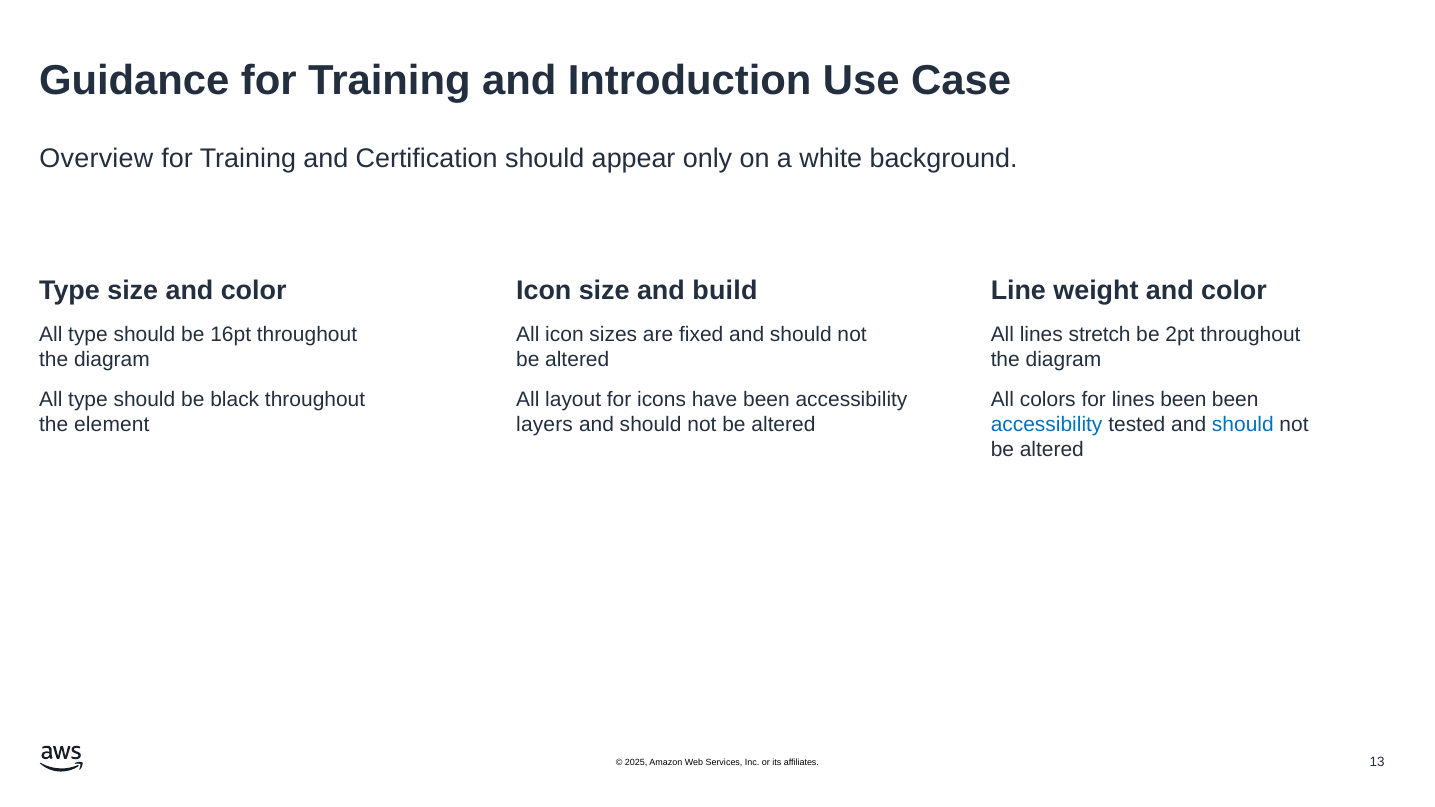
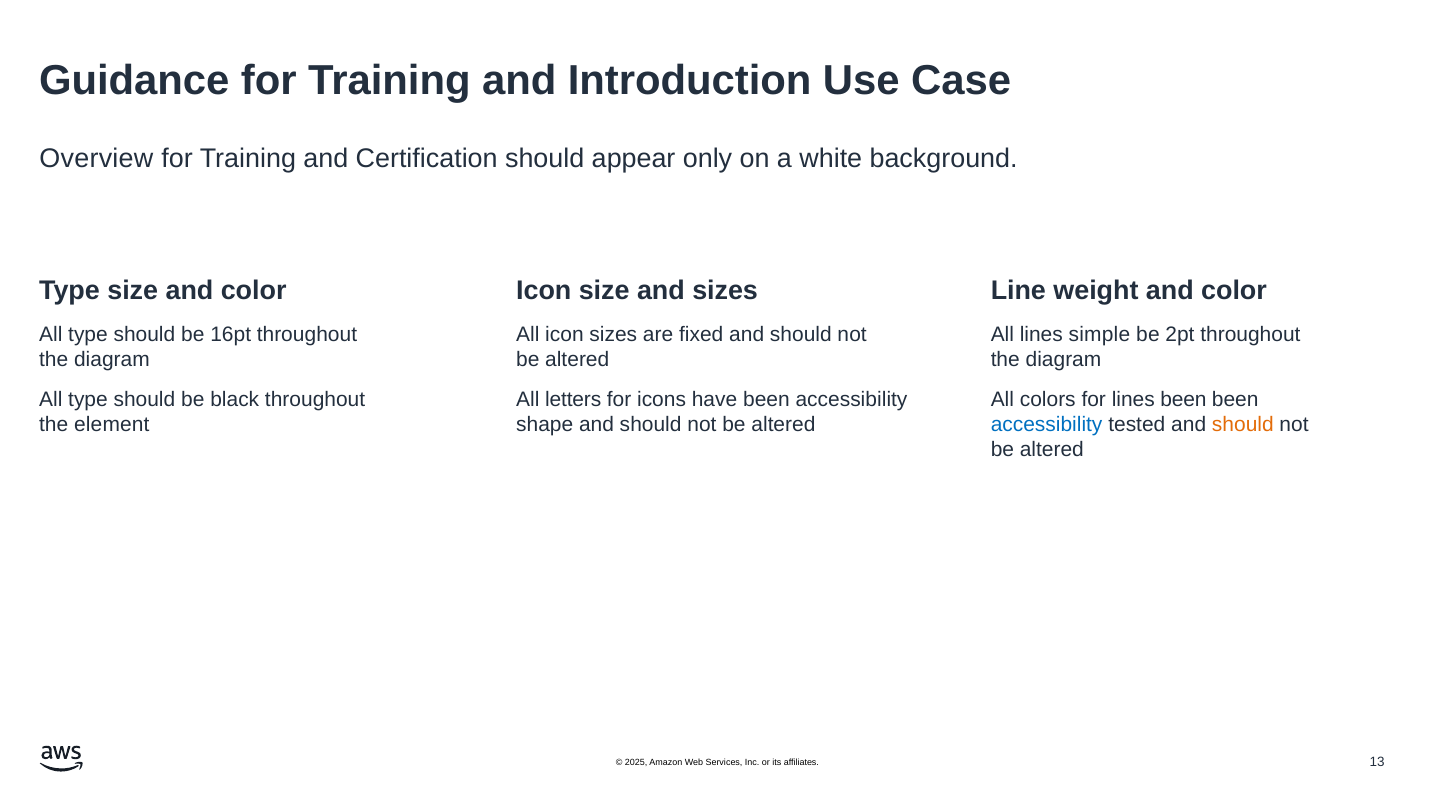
and build: build -> sizes
stretch: stretch -> simple
layout: layout -> letters
layers: layers -> shape
should at (1243, 425) colour: blue -> orange
